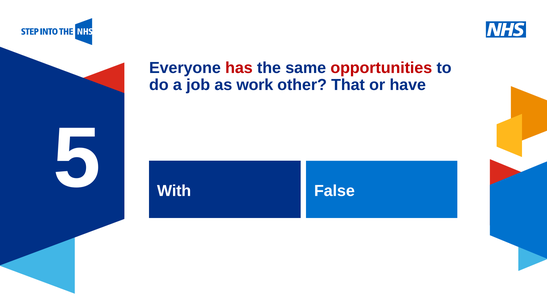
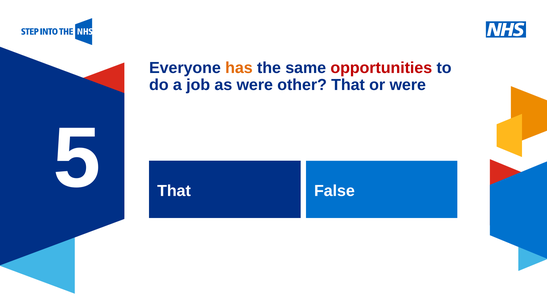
has colour: red -> orange
as work: work -> were
or have: have -> were
5 With: With -> That
